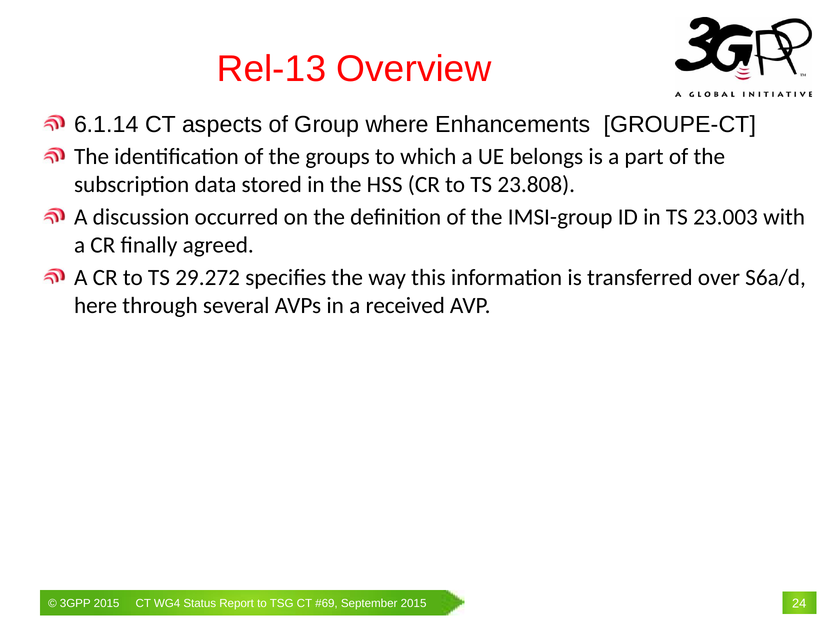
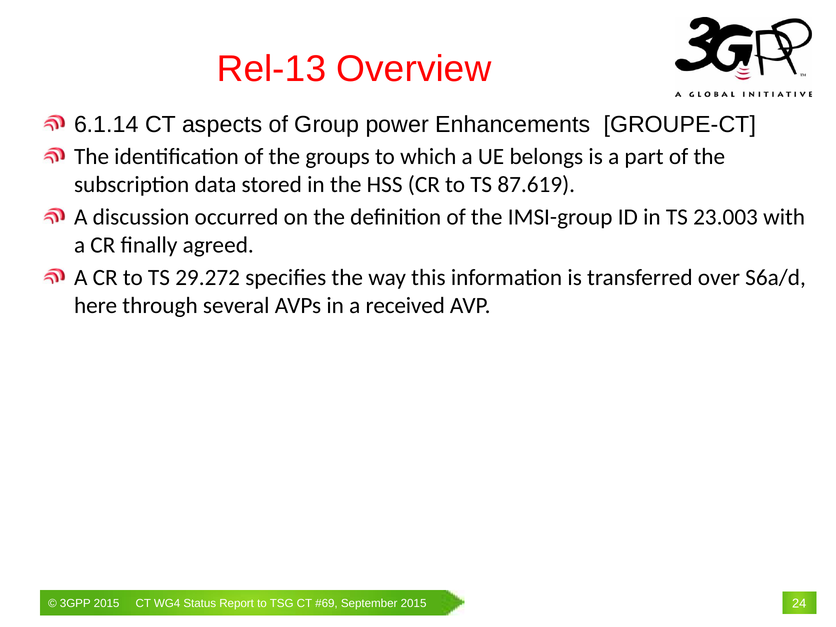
where: where -> power
23.808: 23.808 -> 87.619
